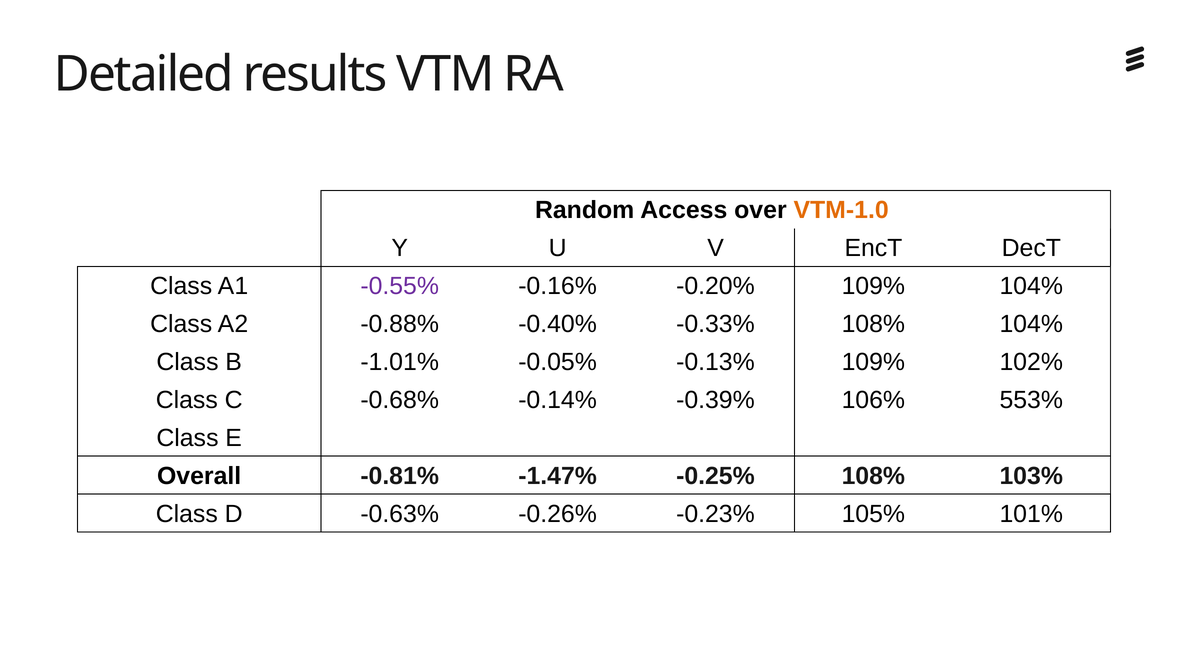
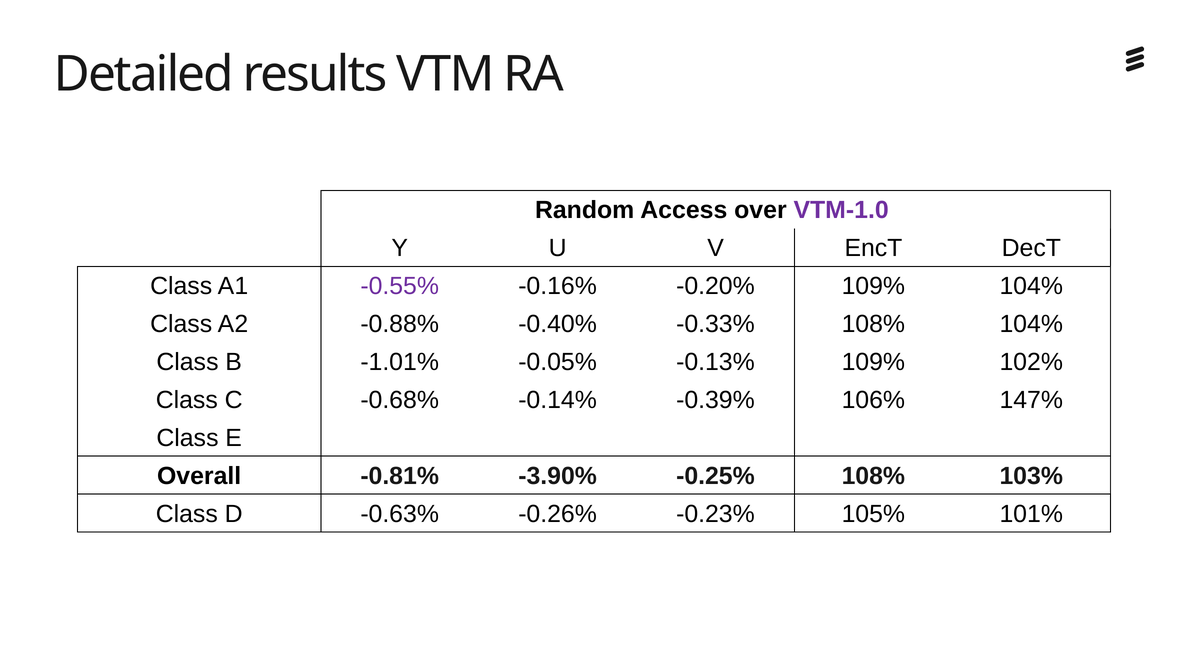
VTM-1.0 colour: orange -> purple
553%: 553% -> 147%
-1.47%: -1.47% -> -3.90%
